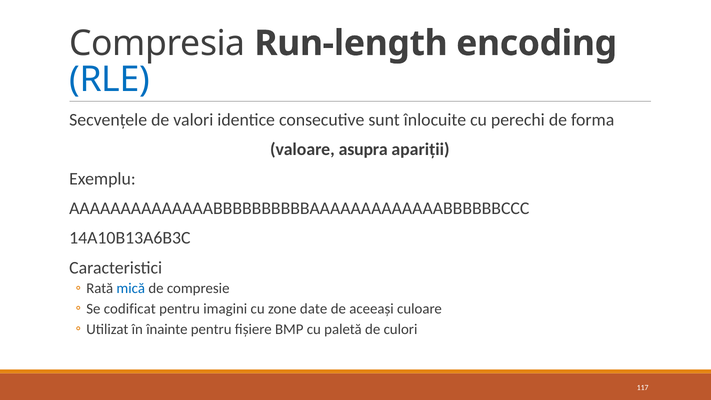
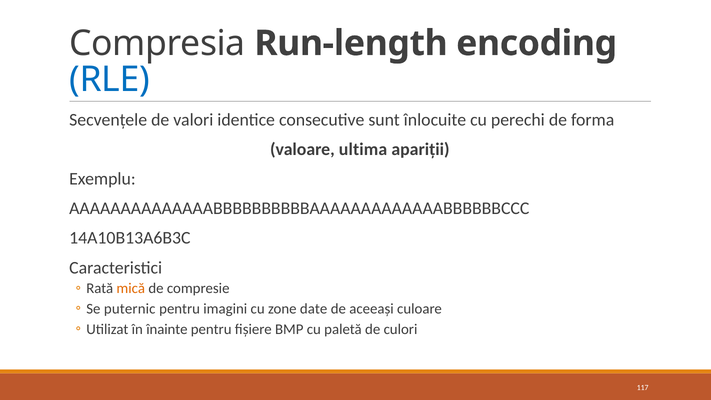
asupra: asupra -> ultima
mică colour: blue -> orange
codificat: codificat -> puternic
